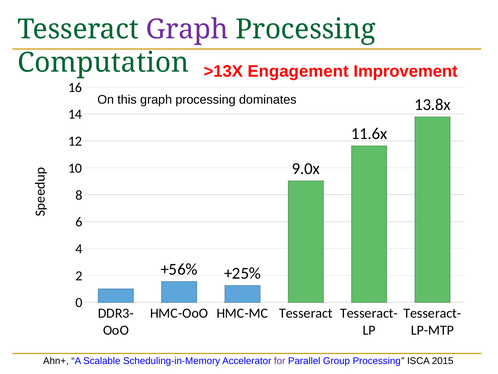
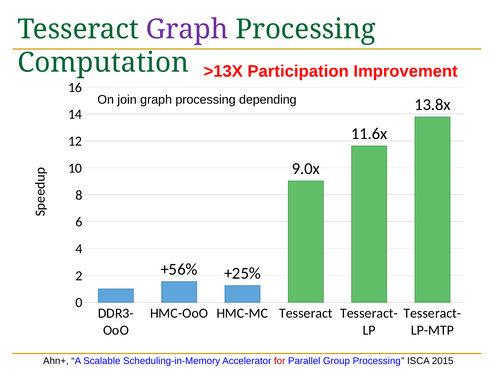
Engagement: Engagement -> Participation
this: this -> join
dominates: dominates -> depending
for colour: purple -> red
